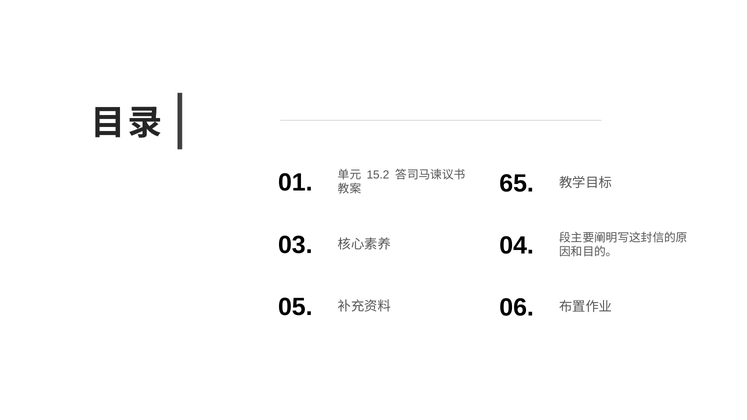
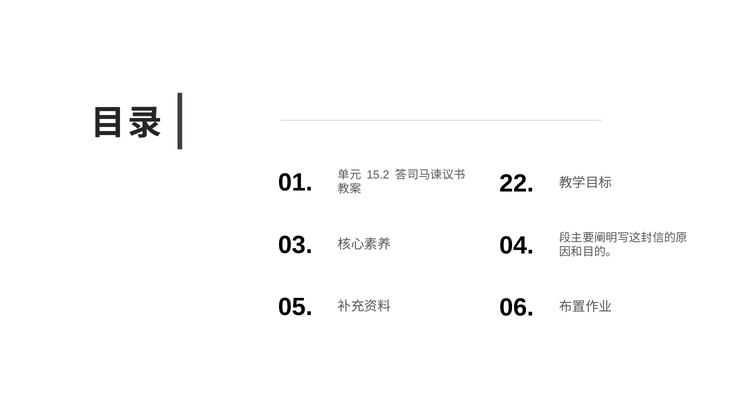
65: 65 -> 22
